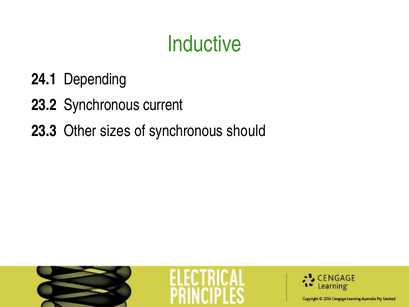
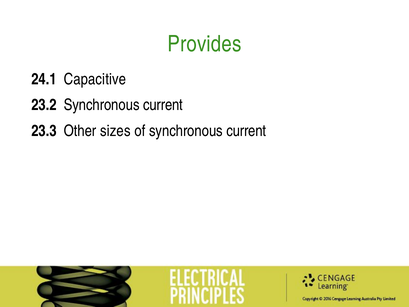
Inductive: Inductive -> Provides
Depending: Depending -> Capacitive
of synchronous should: should -> current
